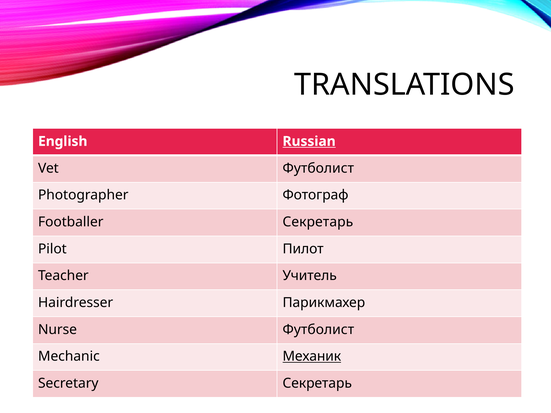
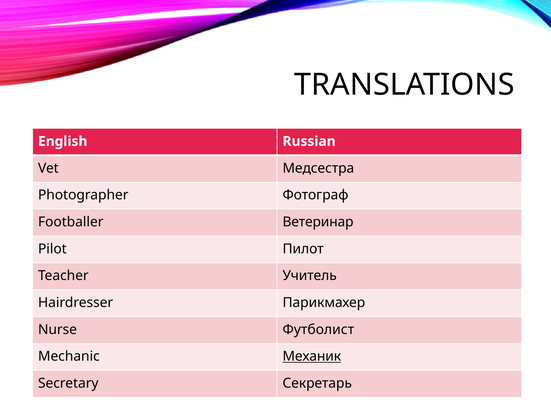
Russian underline: present -> none
Vet Футболист: Футболист -> Медсестра
Footballer Секретарь: Секретарь -> Ветеринар
